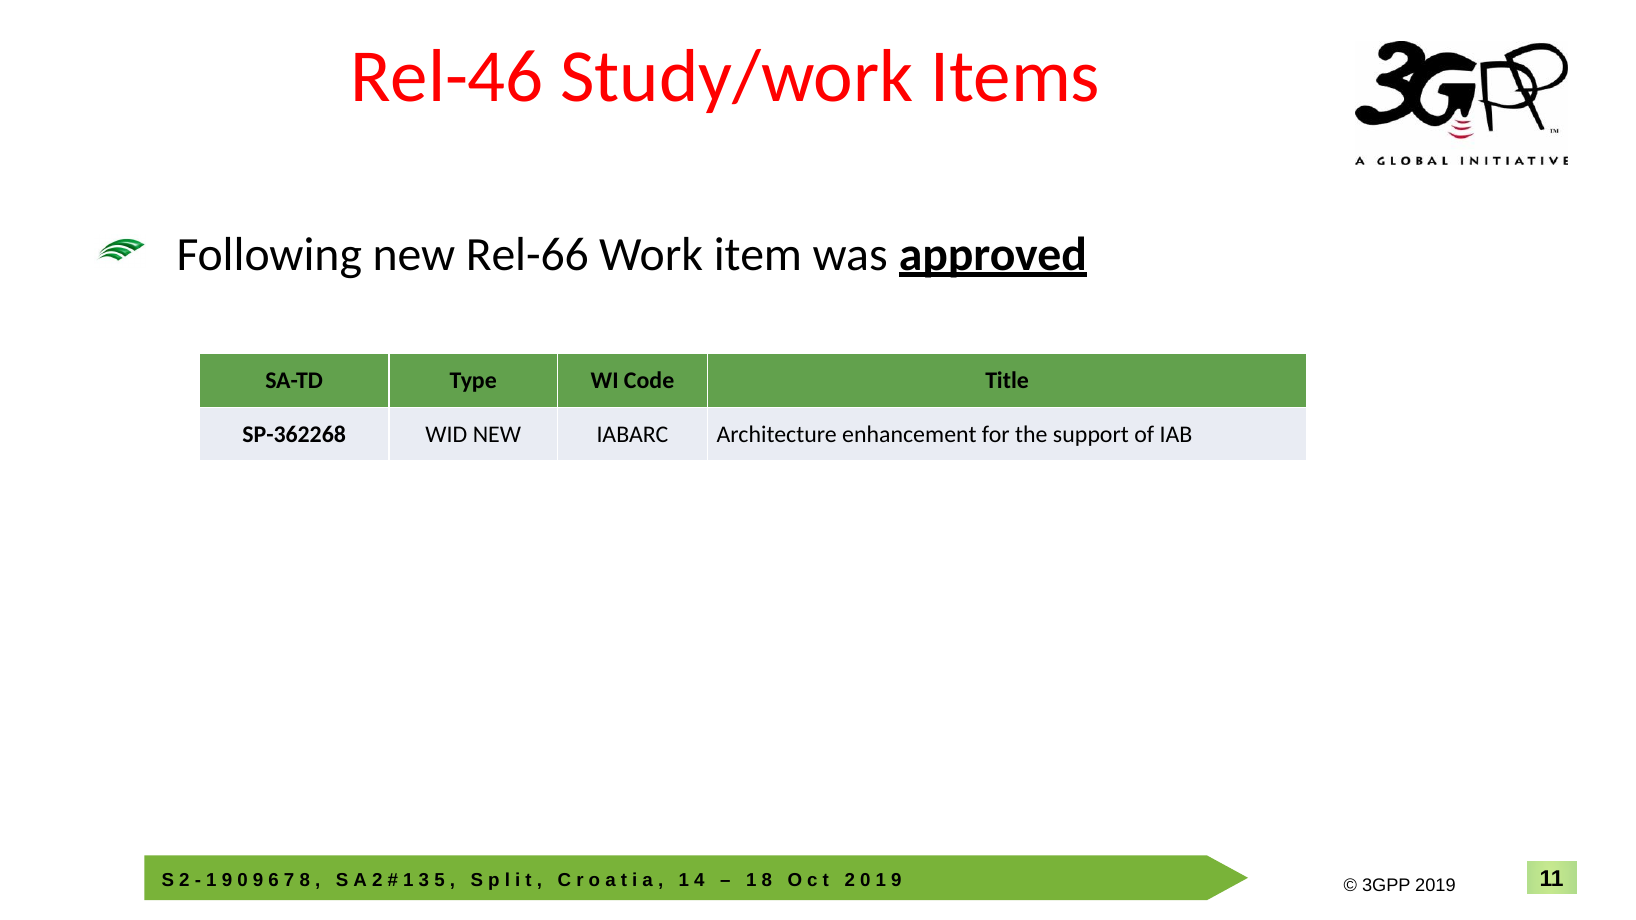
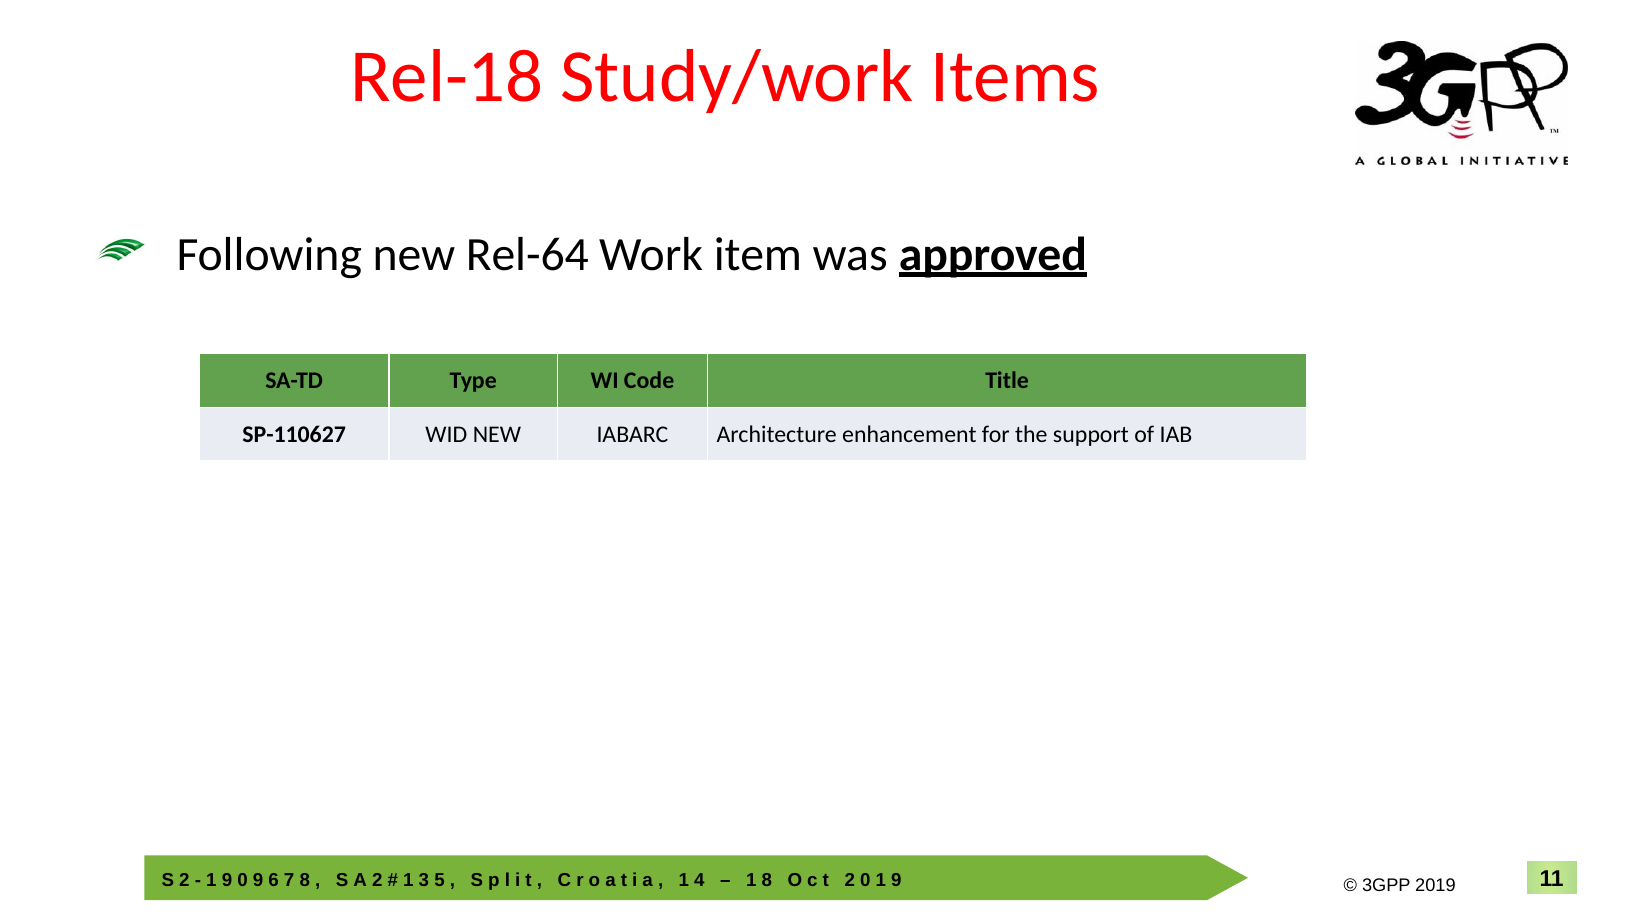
Rel-46: Rel-46 -> Rel-18
Rel-66: Rel-66 -> Rel-64
SP-362268: SP-362268 -> SP-110627
